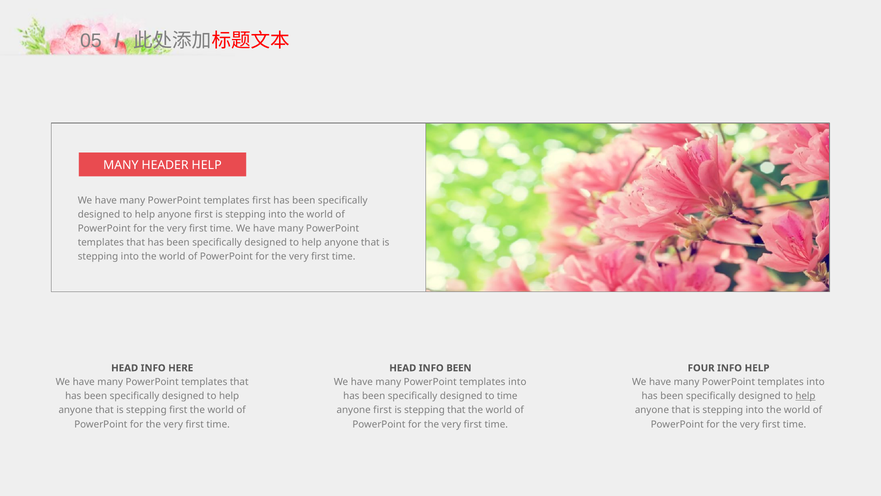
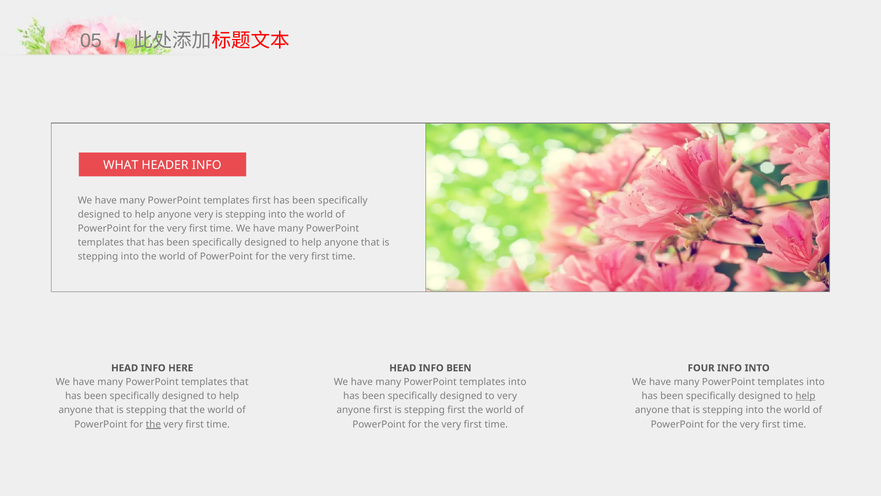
MANY at (121, 165): MANY -> WHAT
HEADER HELP: HELP -> INFO
help anyone first: first -> very
INFO HELP: HELP -> INTO
to time: time -> very
stepping first: first -> that
stepping that: that -> first
the at (153, 424) underline: none -> present
